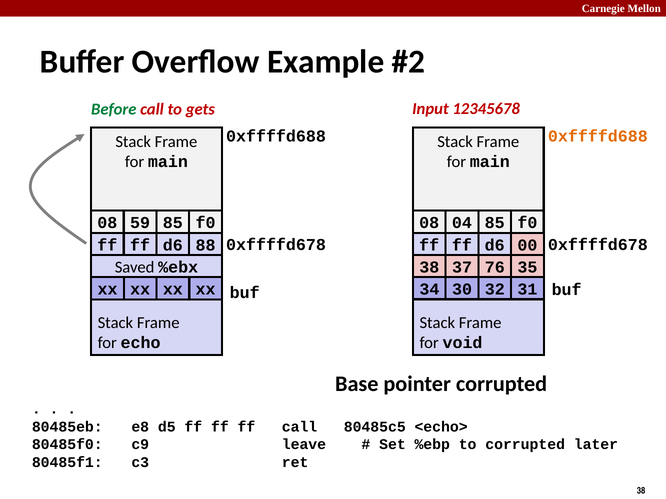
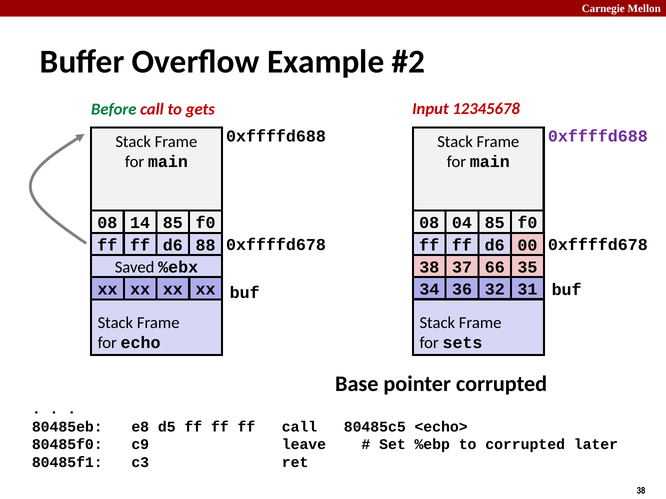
0xffffd688 at (598, 137) colour: orange -> purple
59: 59 -> 14
76: 76 -> 66
30: 30 -> 36
void: void -> sets
